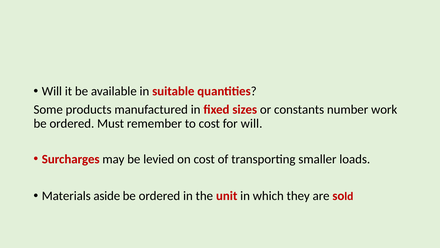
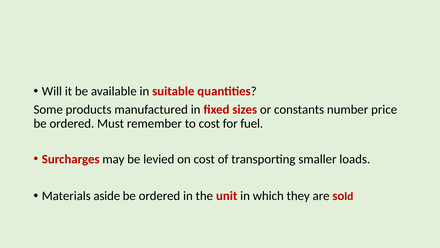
work: work -> price
for will: will -> fuel
